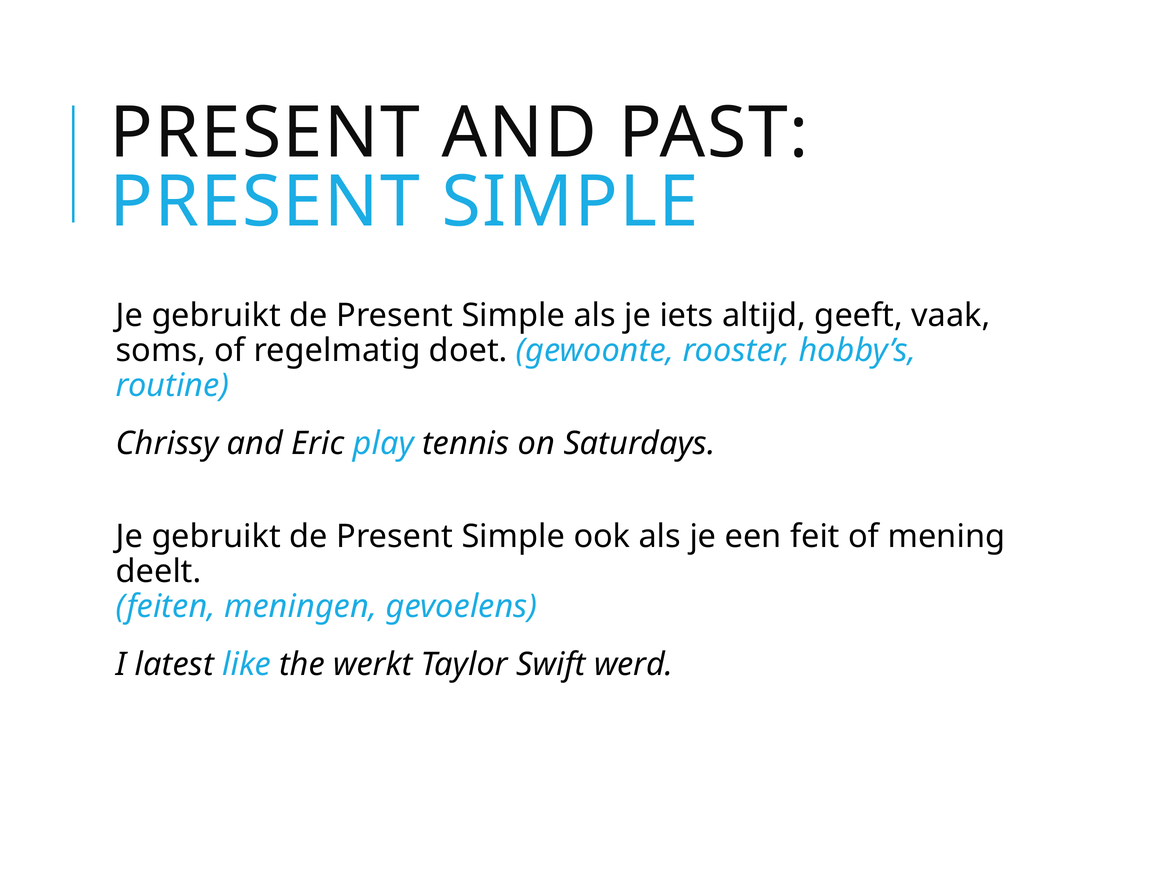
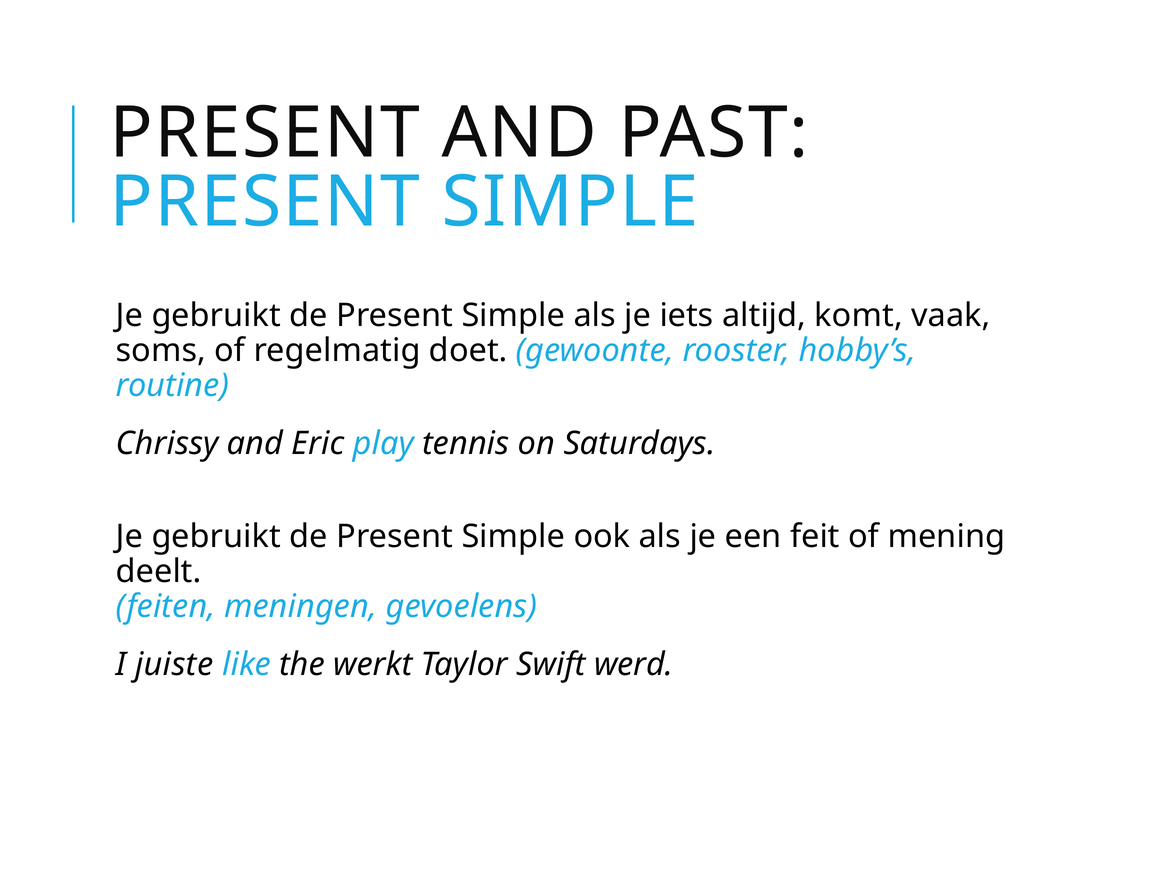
geeft: geeft -> komt
latest: latest -> juiste
